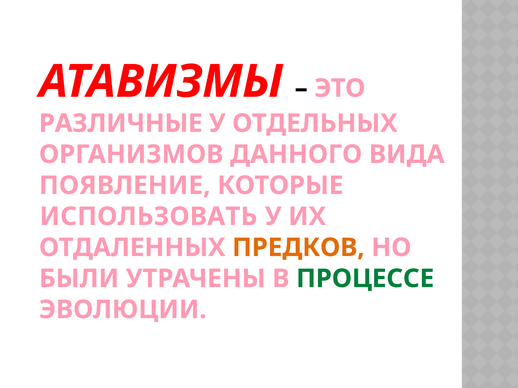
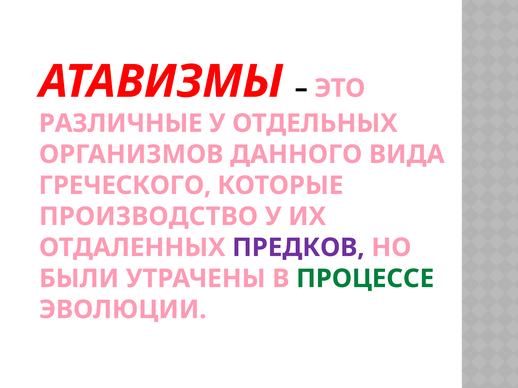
ПОЯВЛЕНИЕ: ПОЯВЛЕНИЕ -> ГРЕЧЕСКОГО
ИСПОЛЬЗОВАТЬ: ИСПОЛЬЗОВАТЬ -> ПРОИЗВОДСТВО
ПРЕДКОВ colour: orange -> purple
